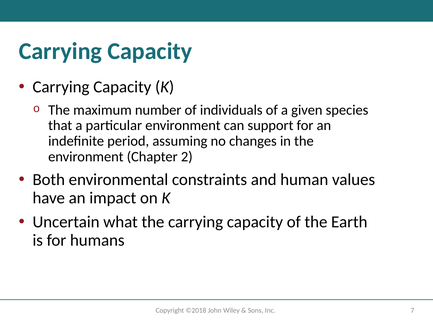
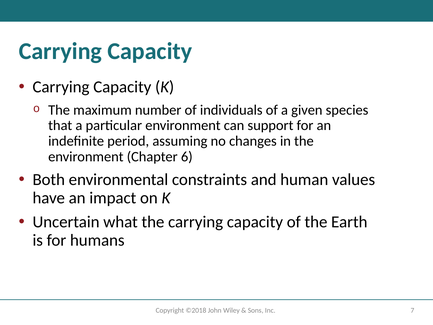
2: 2 -> 6
